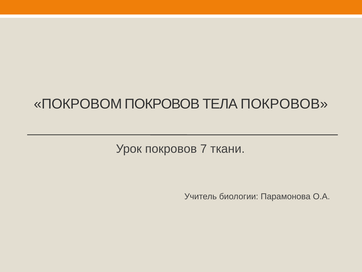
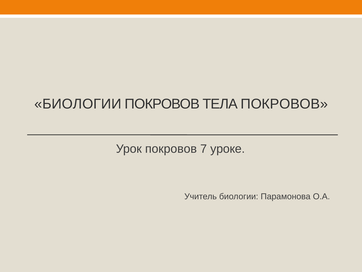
ПОКРОВОМ at (78, 104): ПОКРОВОМ -> БИОЛОГИИ
ткани: ткани -> уроке
